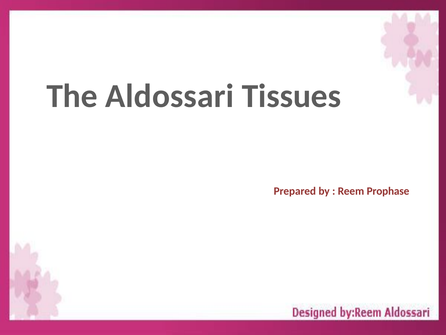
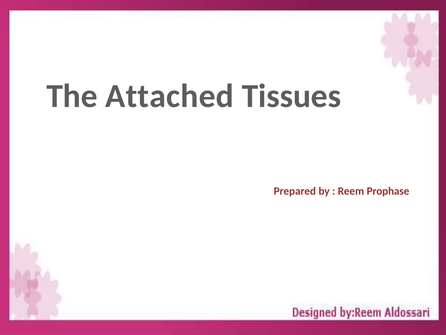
Aldossari: Aldossari -> Attached
